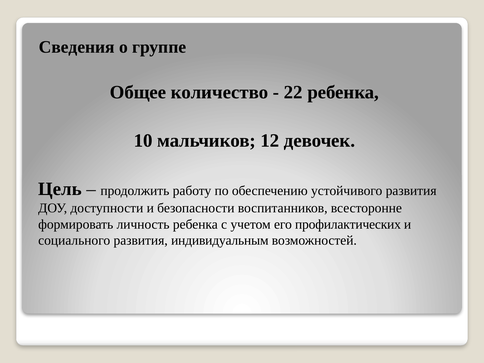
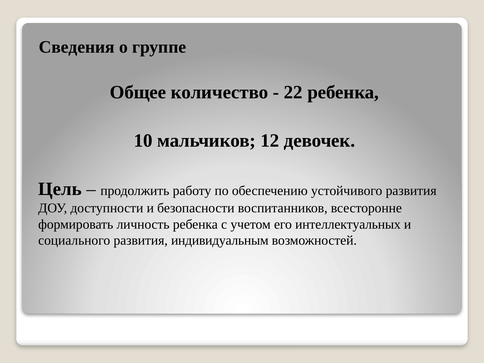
профилактических: профилактических -> интеллектуальных
